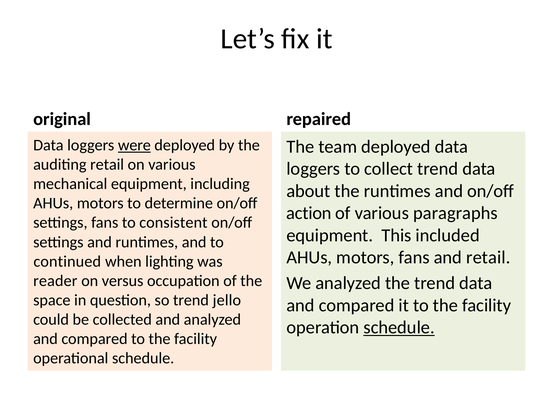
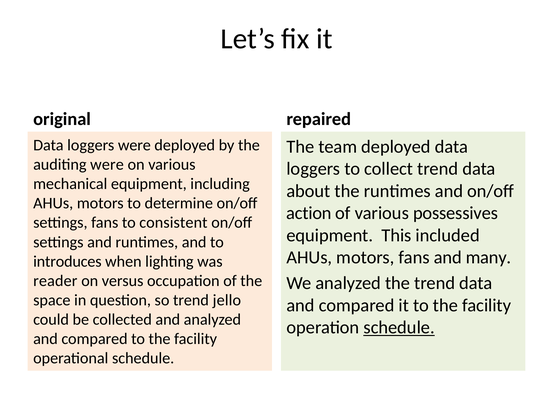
were at (134, 145) underline: present -> none
auditing retail: retail -> were
paragraphs: paragraphs -> possessives
and retail: retail -> many
continued: continued -> introduces
